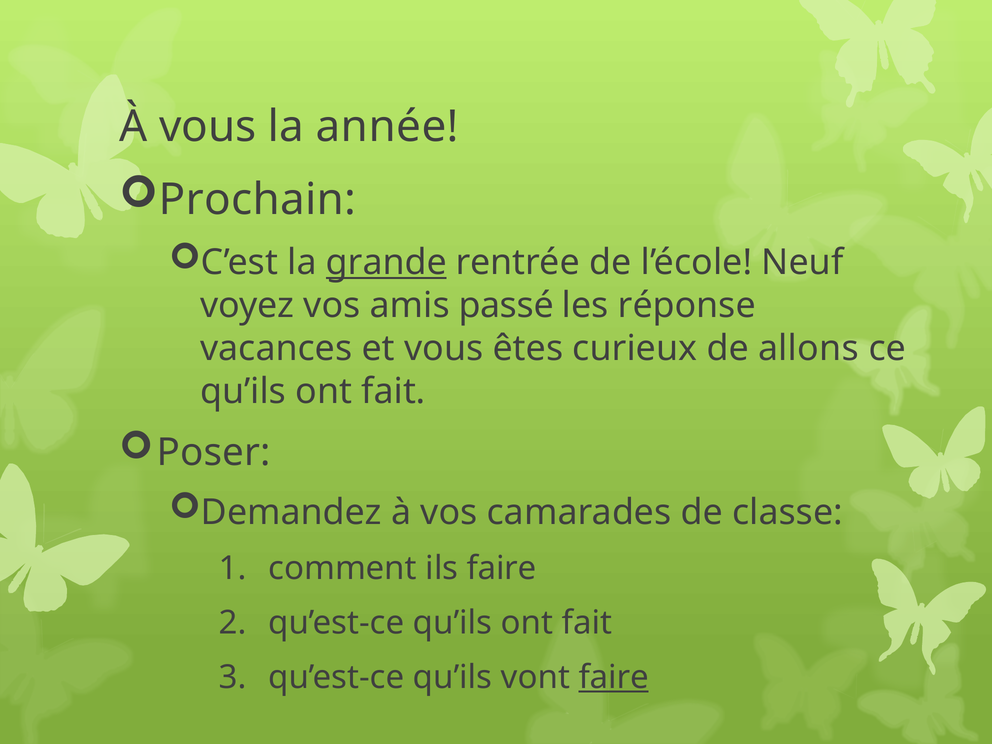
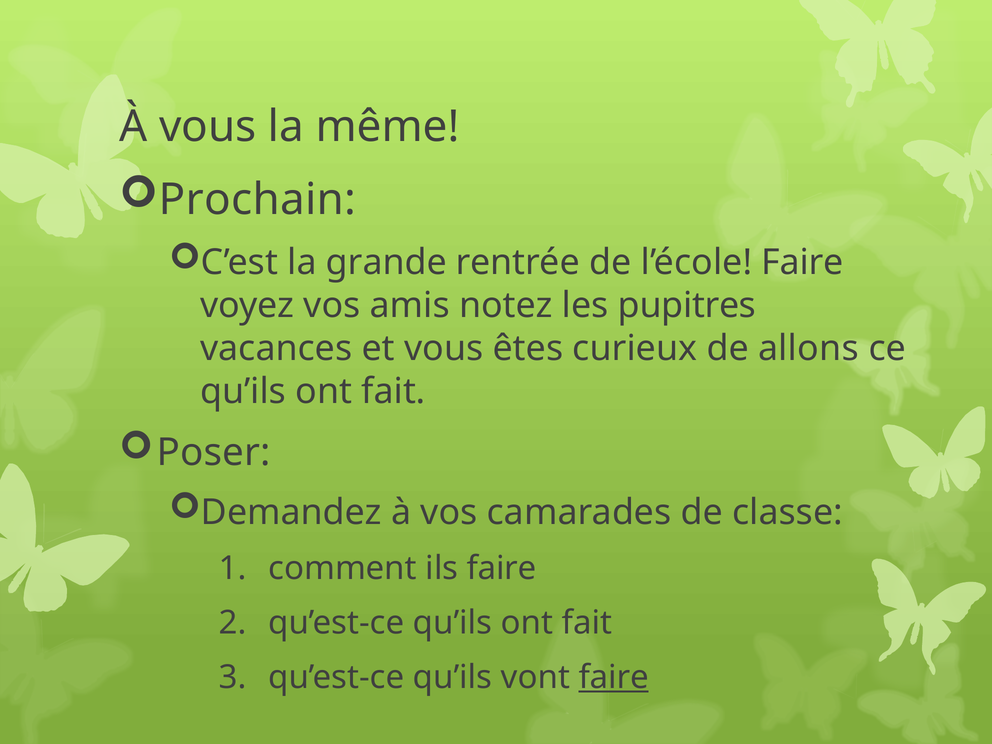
année: année -> même
grande underline: present -> none
l’école Neuf: Neuf -> Faire
passé: passé -> notez
réponse: réponse -> pupitres
